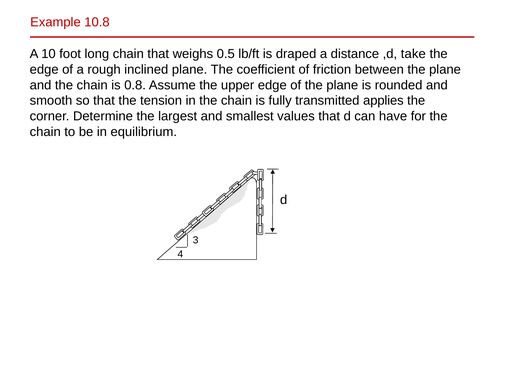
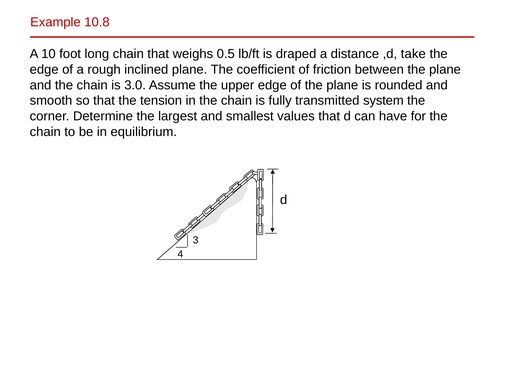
0.8: 0.8 -> 3.0
applies: applies -> system
